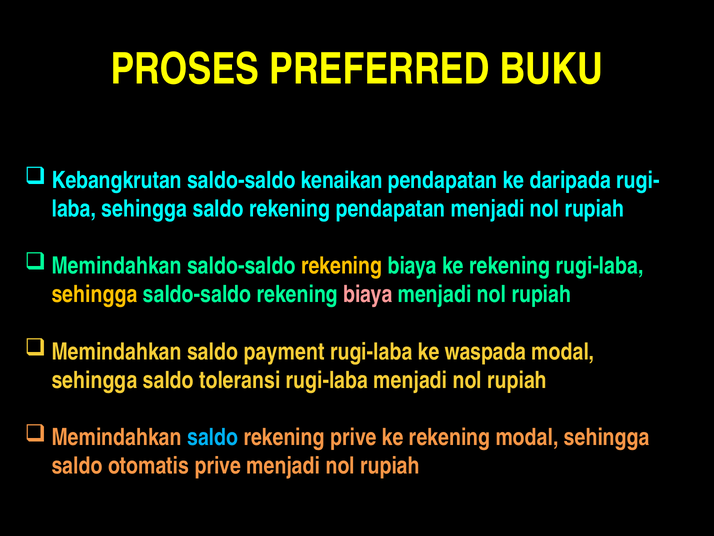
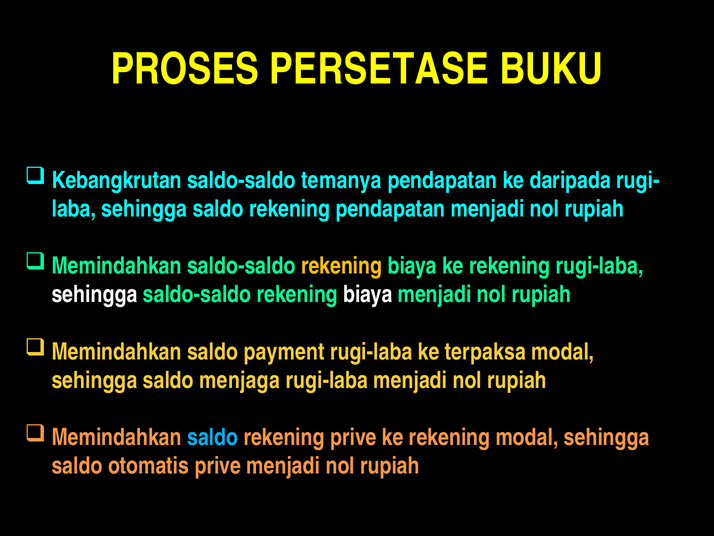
PREFERRED: PREFERRED -> PERSETASE
kenaikan: kenaikan -> temanya
sehingga at (95, 294) colour: yellow -> white
biaya at (368, 294) colour: pink -> white
waspada: waspada -> terpaksa
toleransi: toleransi -> menjaga
